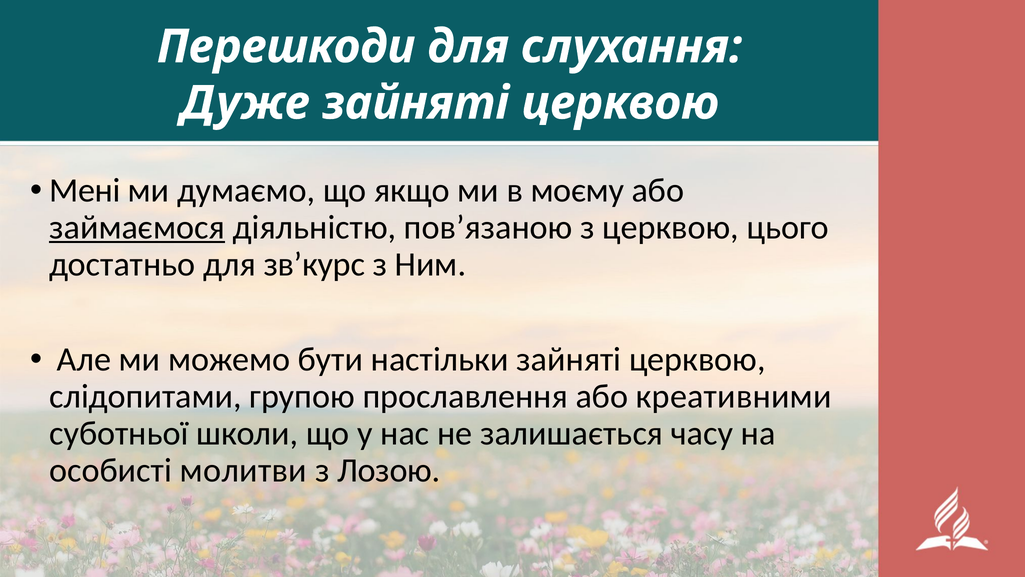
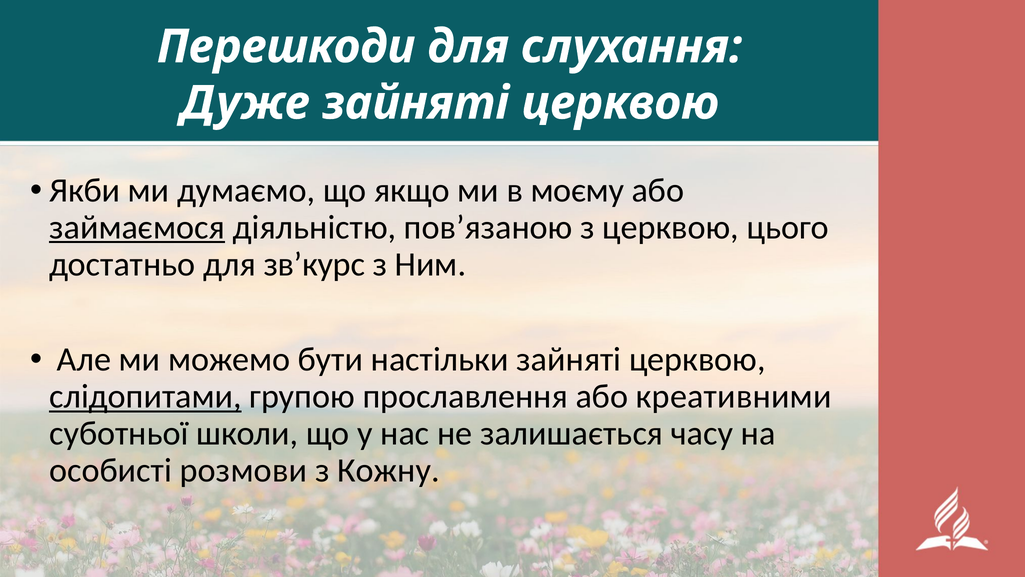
Мені: Мені -> Якби
слідопитами underline: none -> present
молитви: молитви -> розмови
Лозою: Лозою -> Кожну
